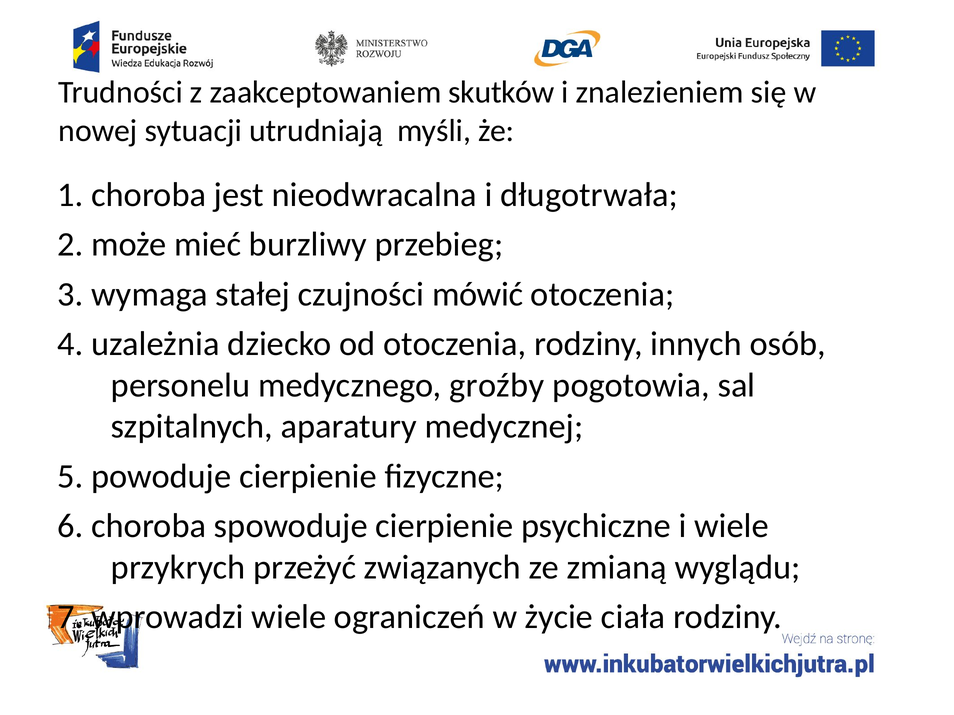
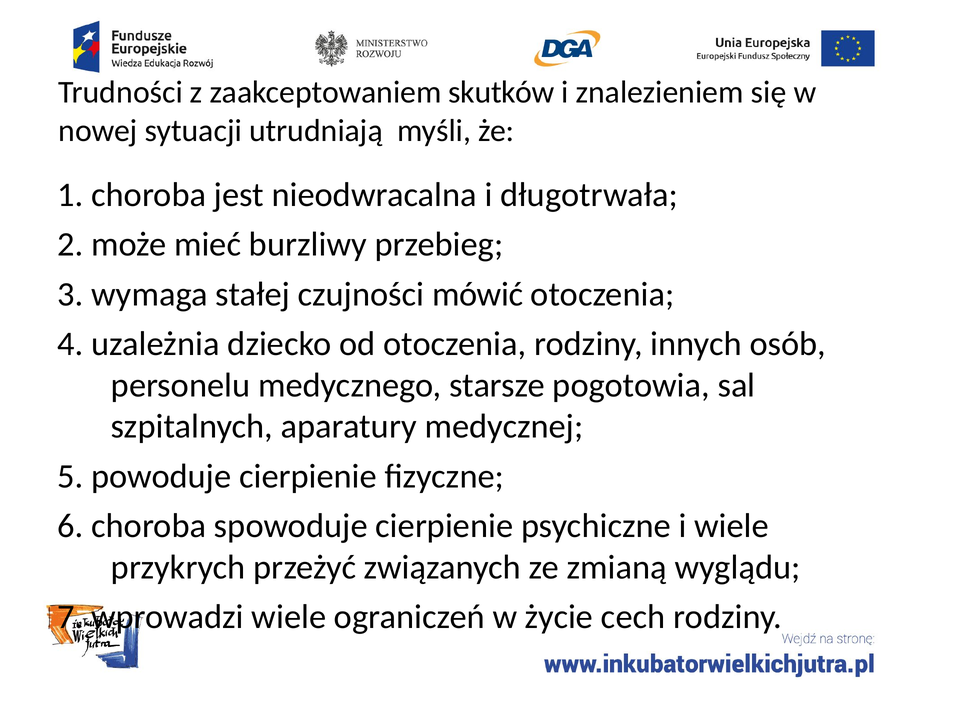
groźby: groźby -> starsze
ciała: ciała -> cech
